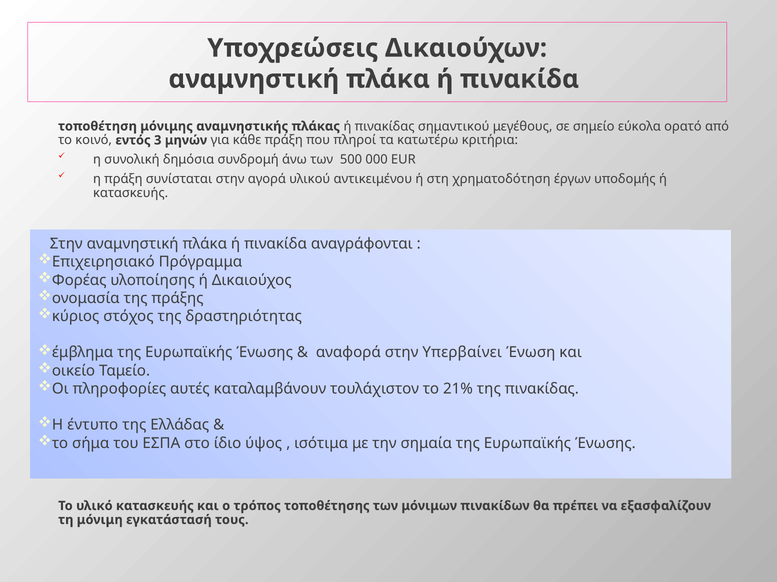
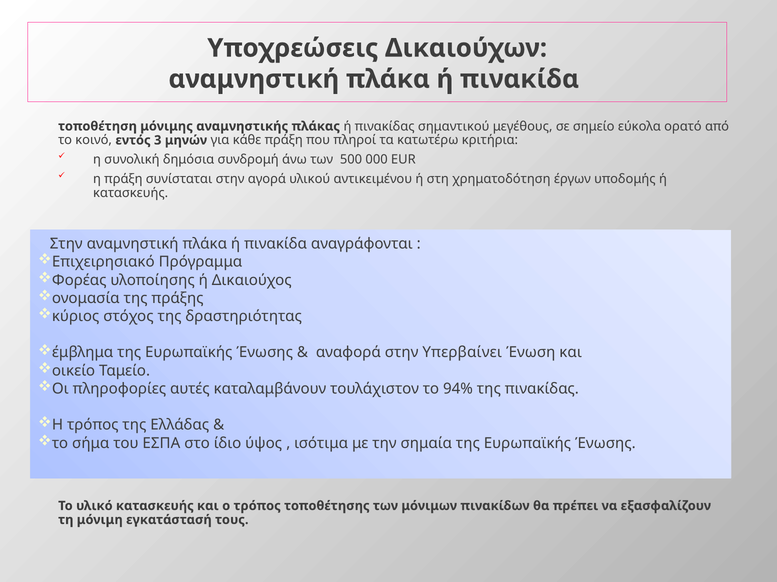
21%: 21% -> 94%
Η έντυπο: έντυπο -> τρόπος
